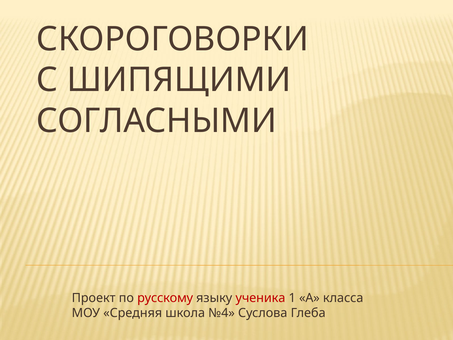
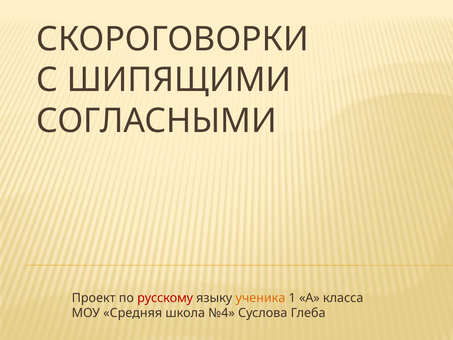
ученика colour: red -> orange
